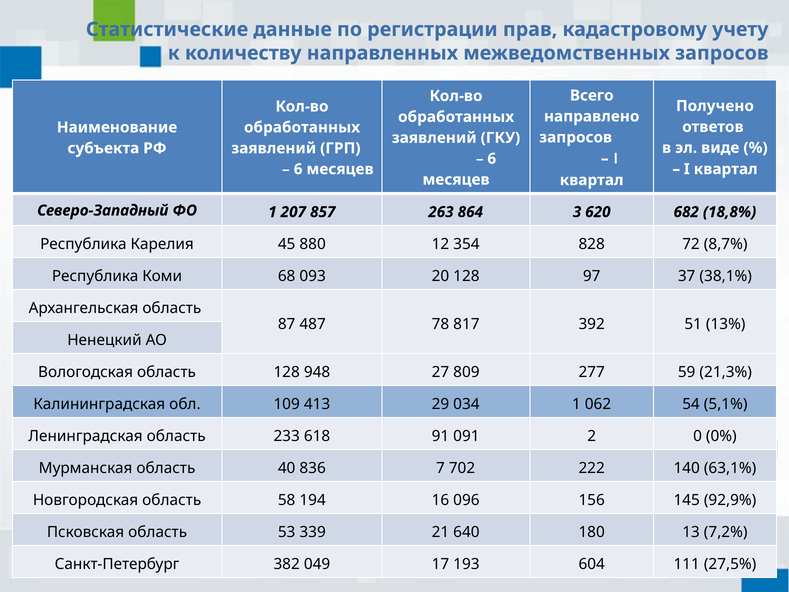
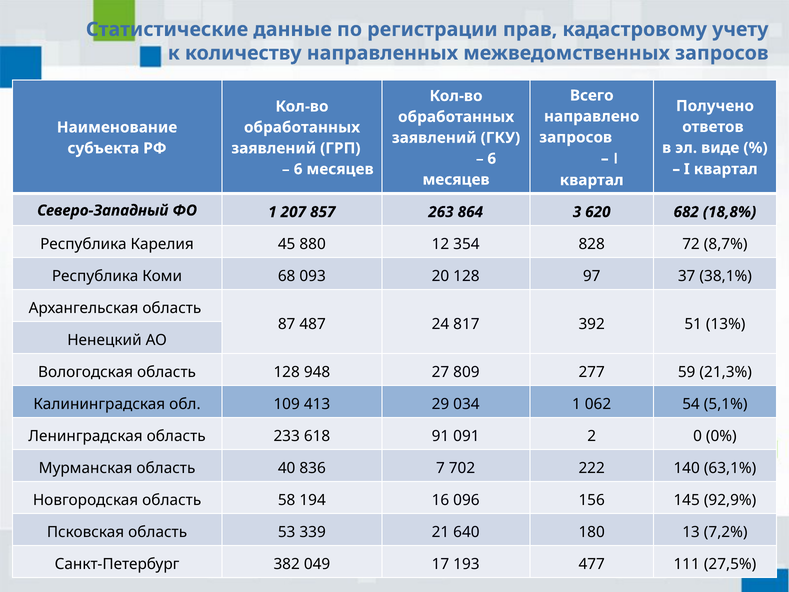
78: 78 -> 24
604: 604 -> 477
